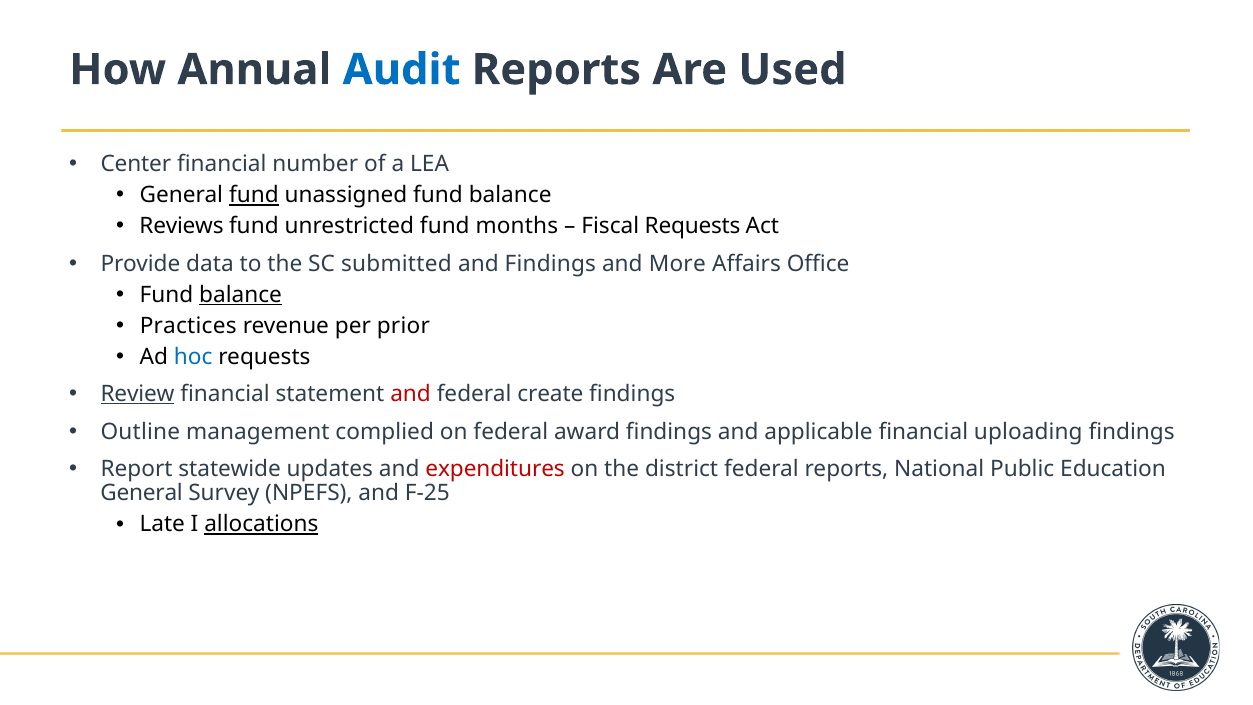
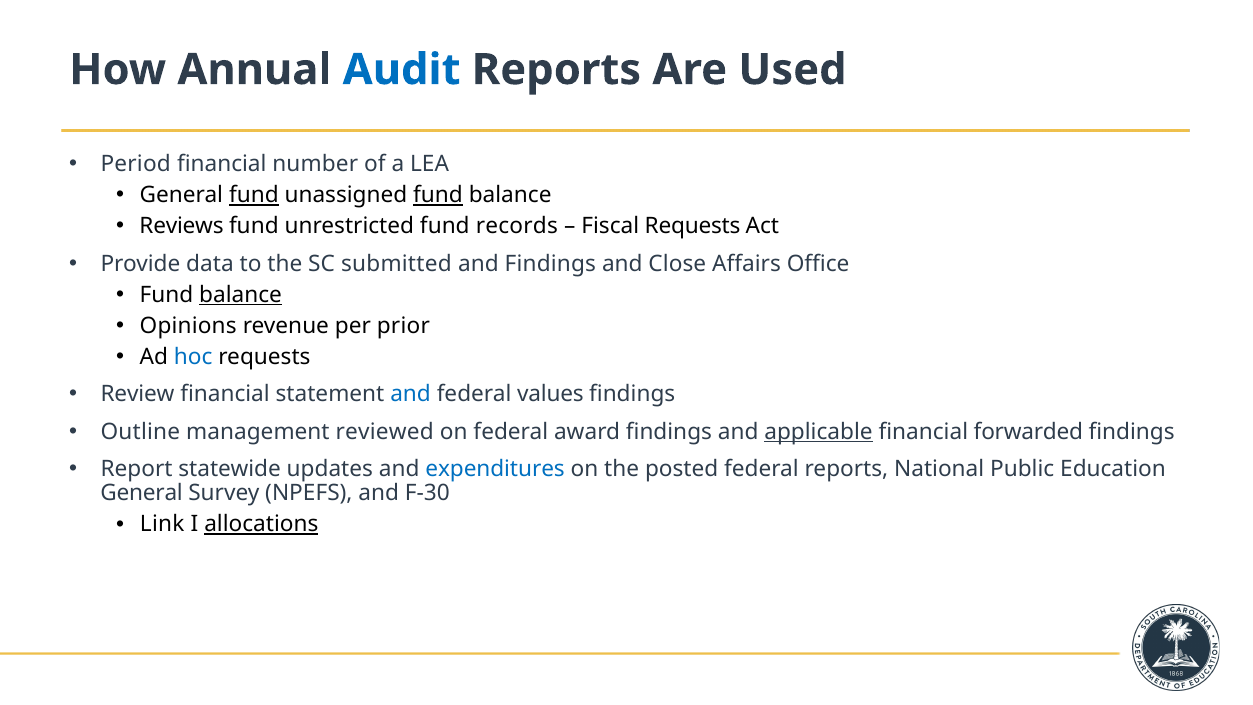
Center: Center -> Period
fund at (438, 195) underline: none -> present
months: months -> records
More: More -> Close
Practices: Practices -> Opinions
Review underline: present -> none
and at (411, 394) colour: red -> blue
create: create -> values
complied: complied -> reviewed
applicable underline: none -> present
uploading: uploading -> forwarded
expenditures colour: red -> blue
district: district -> posted
F-25: F-25 -> F-30
Late: Late -> Link
